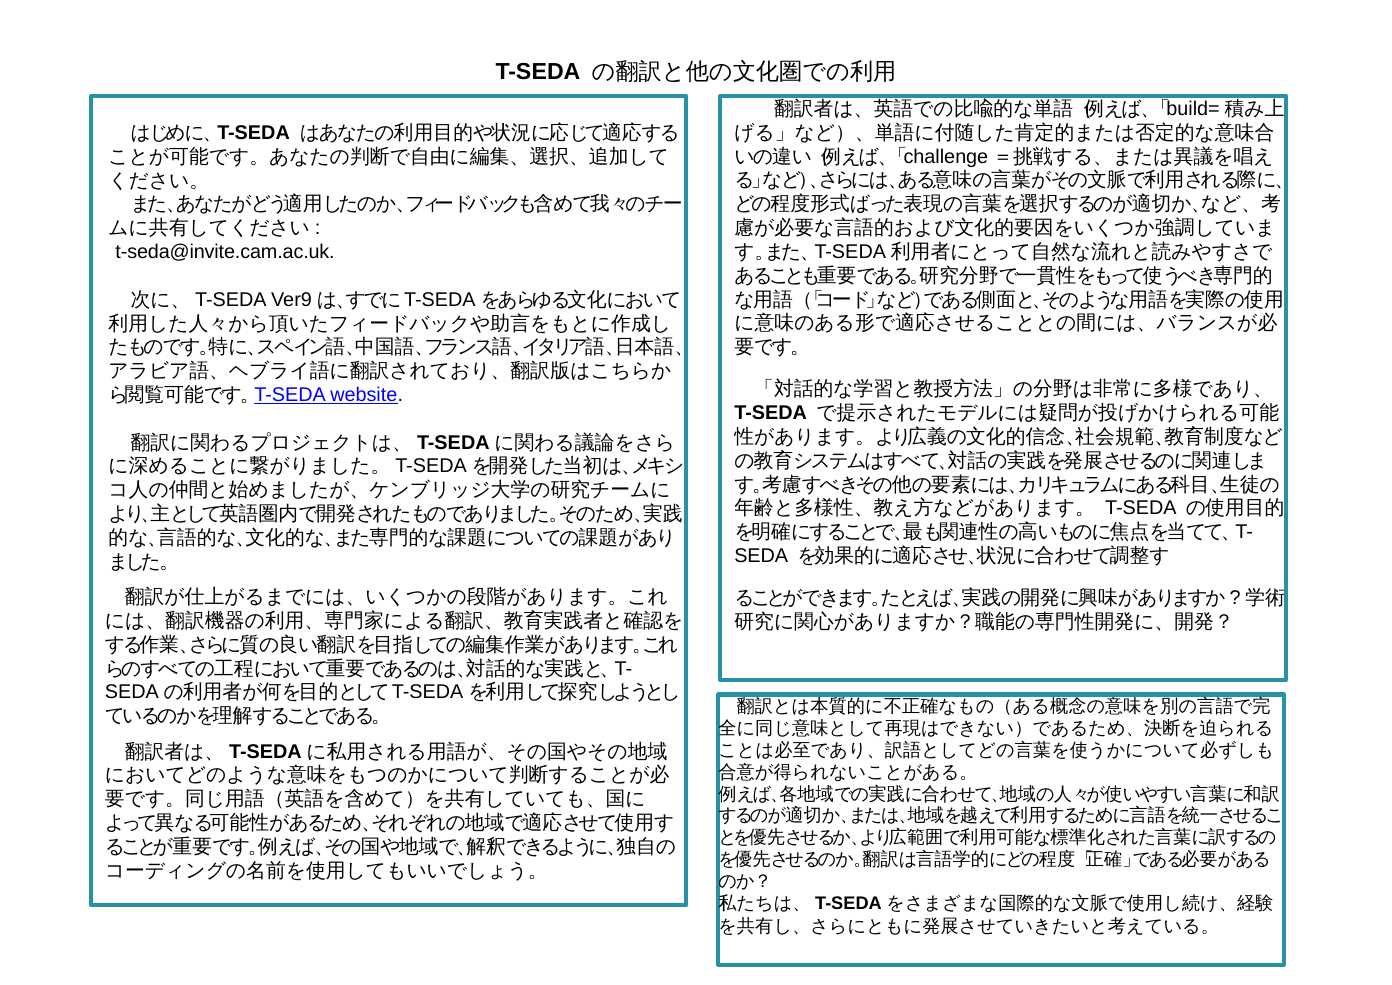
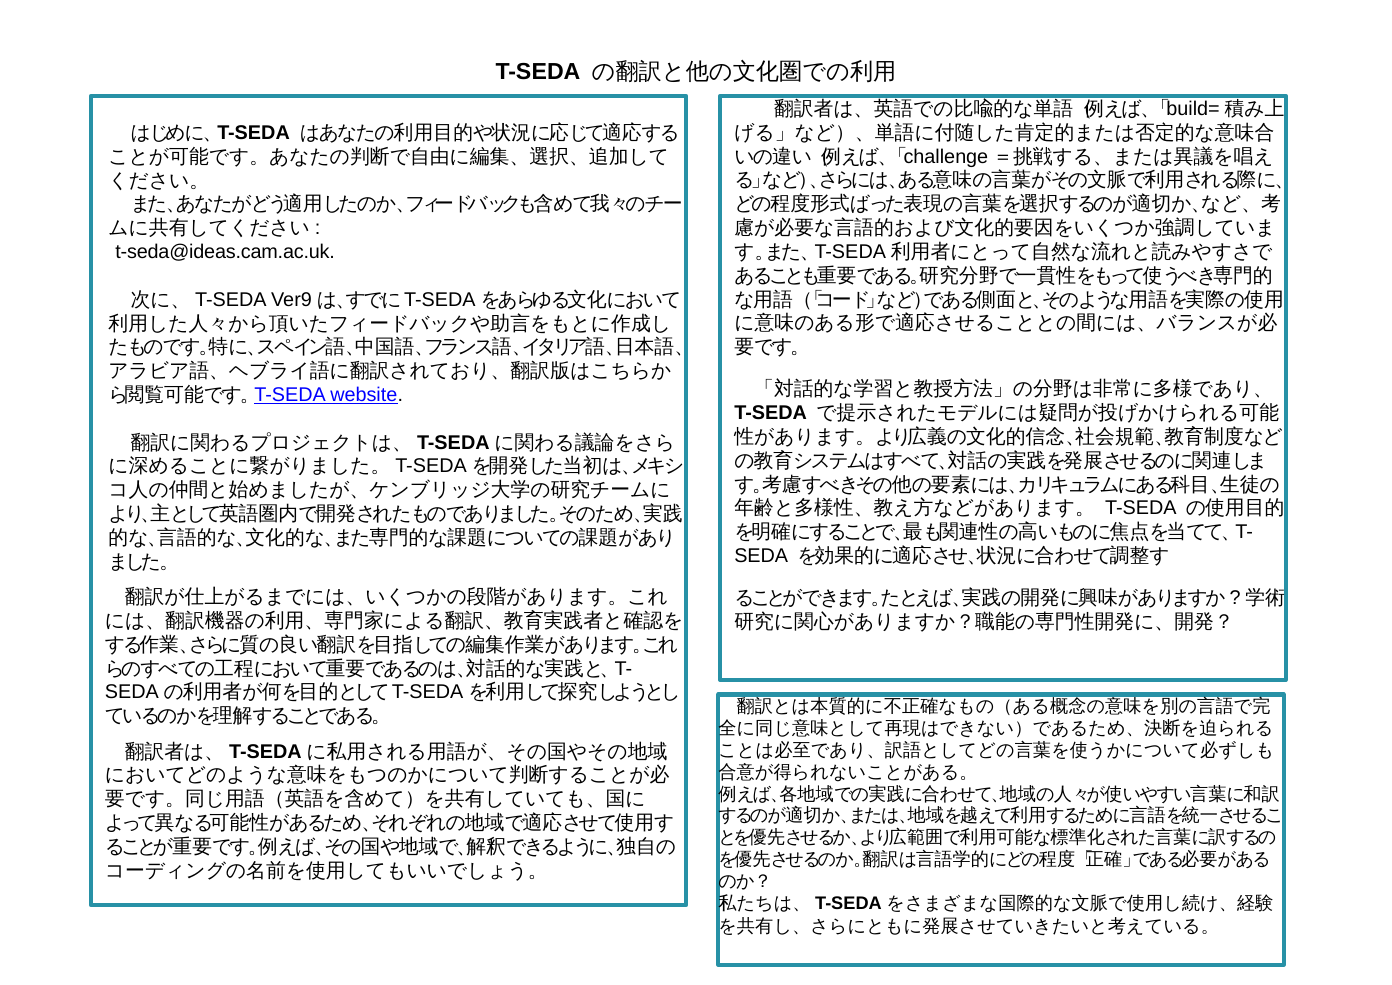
t-seda@invite.cam.ac.uk: t-seda@invite.cam.ac.uk -> t-seda@ideas.cam.ac.uk
